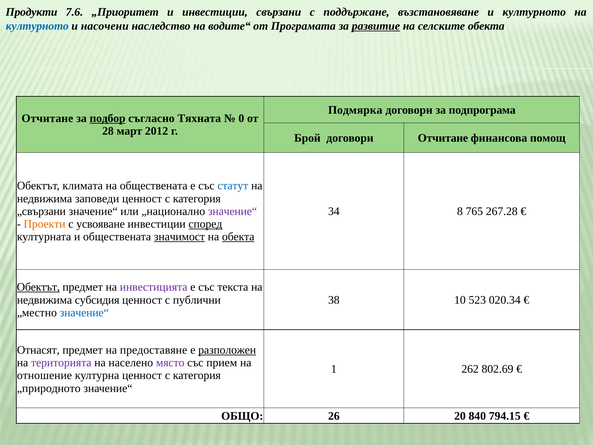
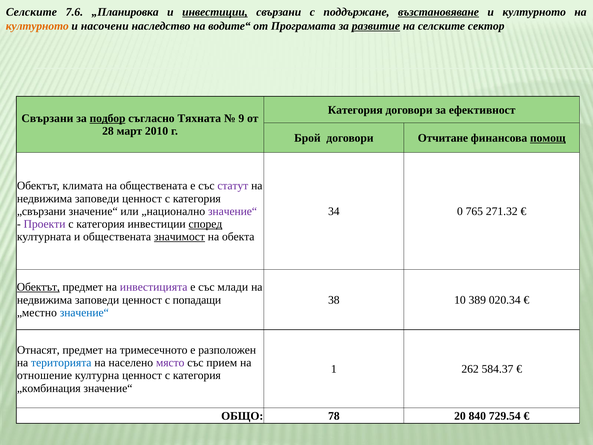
Продукти at (32, 12): Продукти -> Селските
„Приоритет: „Приоритет -> „Планировка
инвестиции at (215, 12) underline: none -> present
възстановяване underline: none -> present
културното at (37, 26) colour: blue -> orange
селските обекта: обекта -> сектор
Подмярка at (355, 110): Подмярка -> Категория
подпрограма: подпрограма -> ефективност
Отчитане at (47, 118): Отчитане -> Свързани
0: 0 -> 9
2012: 2012 -> 2010
помощ underline: none -> present
статут colour: blue -> purple
8: 8 -> 0
267.28: 267.28 -> 271.32
Проекти colour: orange -> purple
усвояване at (101, 224): усвояване -> категория
обекта at (238, 237) underline: present -> none
текста: текста -> млади
субсидия at (97, 300): субсидия -> заповеди
публични: публични -> попадащи
523: 523 -> 389
предоставяне: предоставяне -> тримесечното
разположен underline: present -> none
територията colour: purple -> blue
802.69: 802.69 -> 584.37
„природното: „природното -> „комбинация
26: 26 -> 78
794.15: 794.15 -> 729.54
